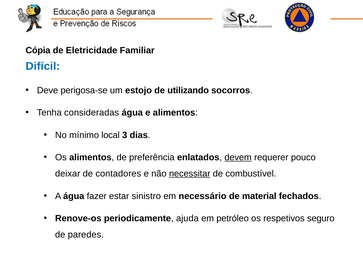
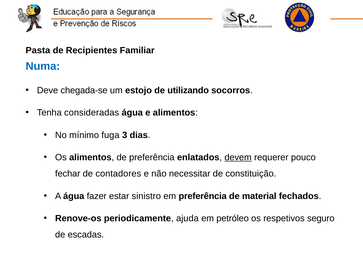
Cópia: Cópia -> Pasta
Eletricidade: Eletricidade -> Recipientes
Difícil: Difícil -> Numa
perigosa-se: perigosa-se -> chegada-se
local: local -> fuga
deixar: deixar -> fechar
necessitar underline: present -> none
combustível: combustível -> constituição
em necessário: necessário -> preferência
paredes: paredes -> escadas
